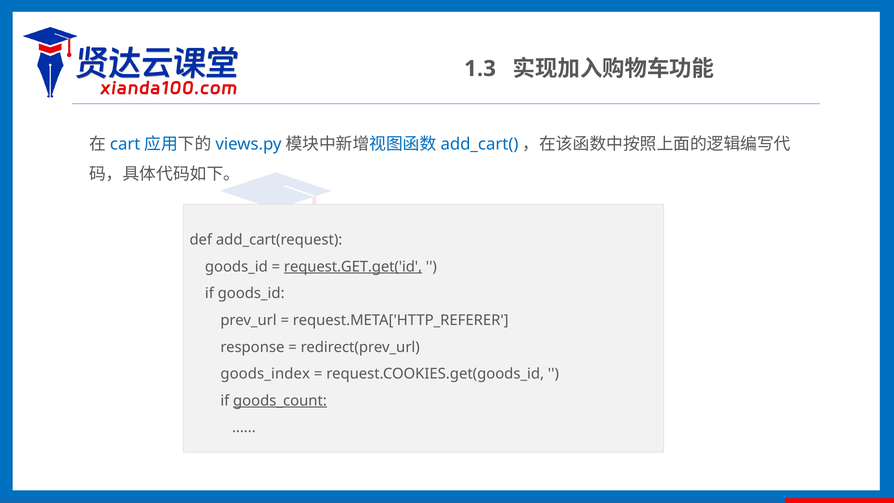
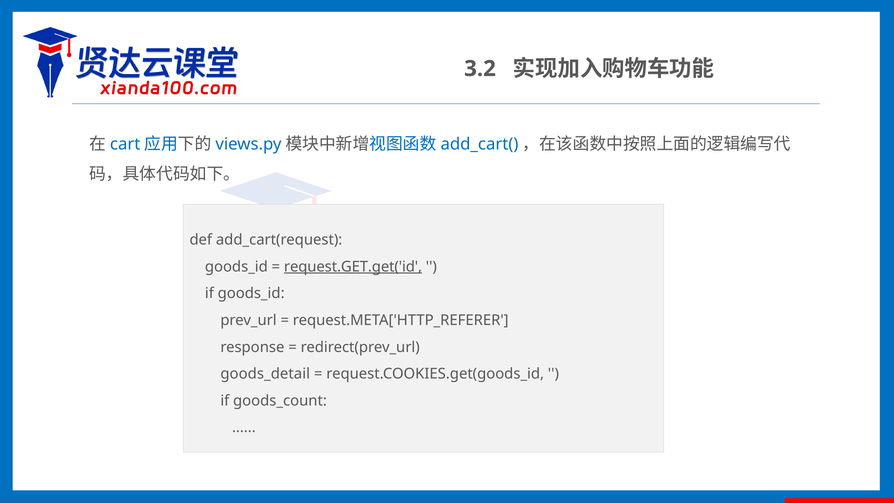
1.3: 1.3 -> 3.2
goods_index: goods_index -> goods_detail
goods_count underline: present -> none
